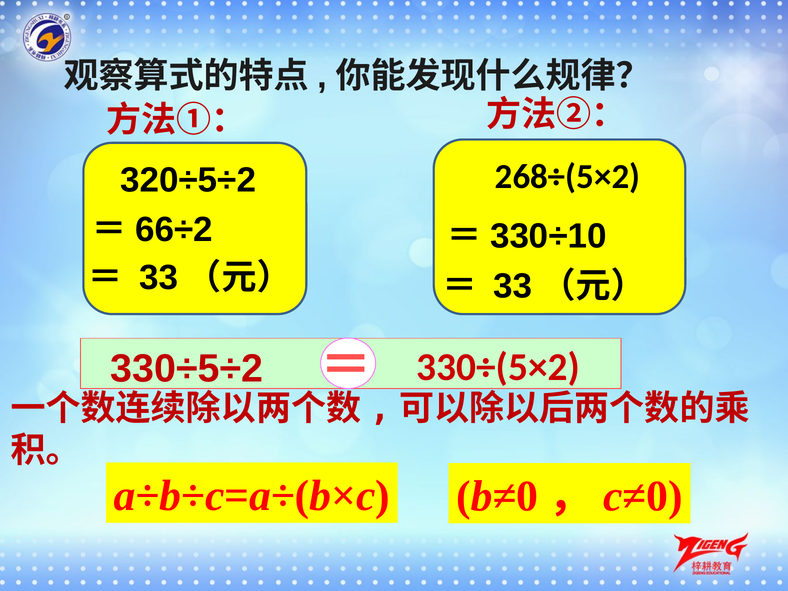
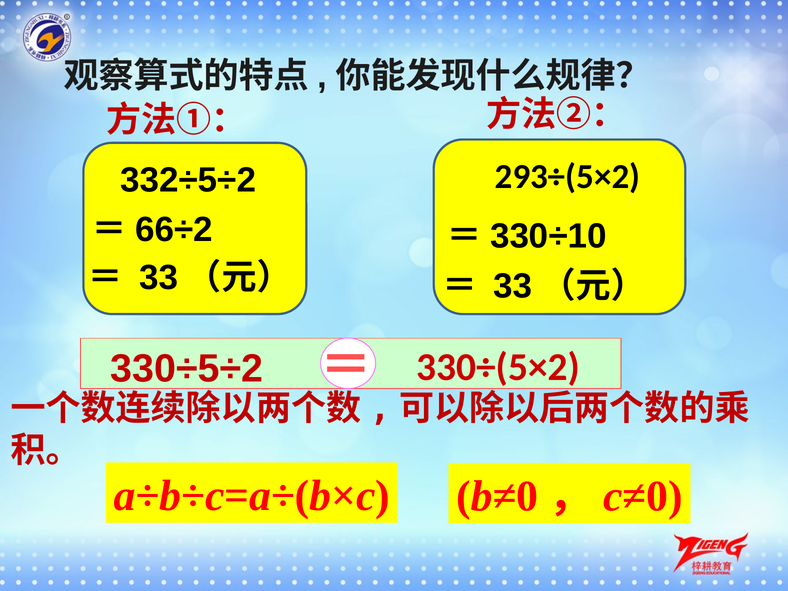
268÷(5×2: 268÷(5×2 -> 293÷(5×2
320÷5÷2: 320÷5÷2 -> 332÷5÷2
